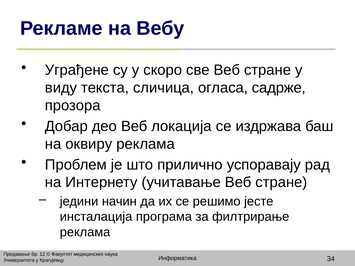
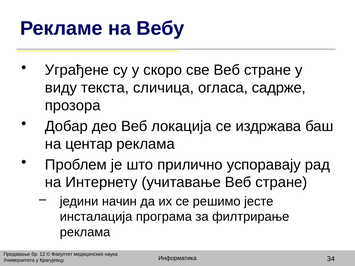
оквиру: оквиру -> центар
